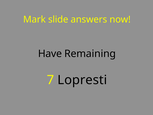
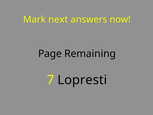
slide: slide -> next
Have: Have -> Page
